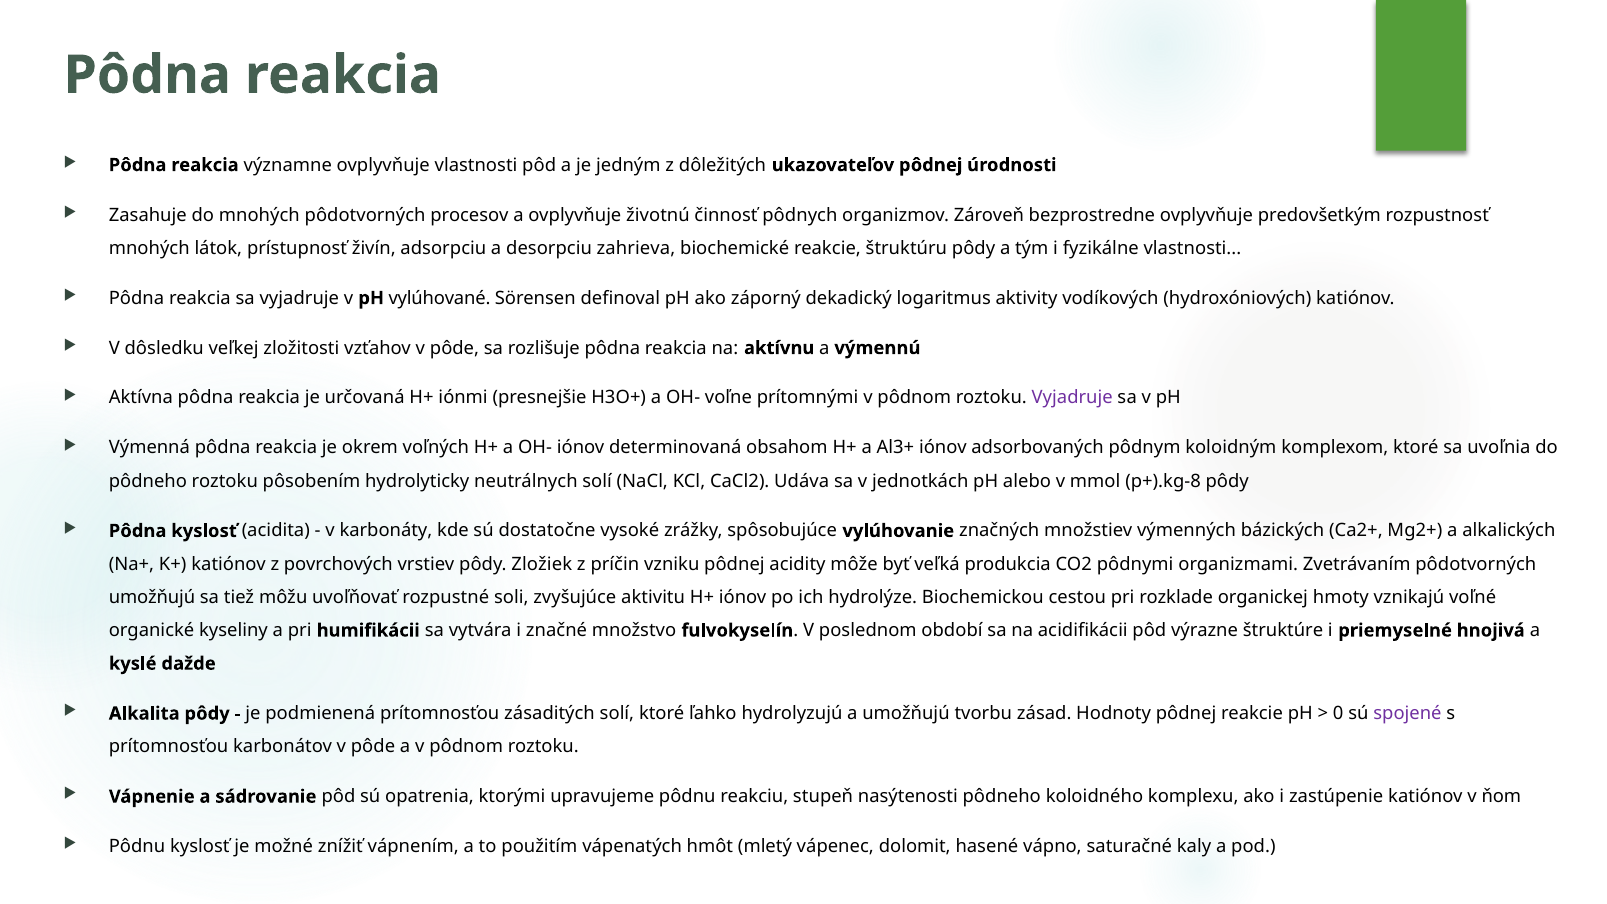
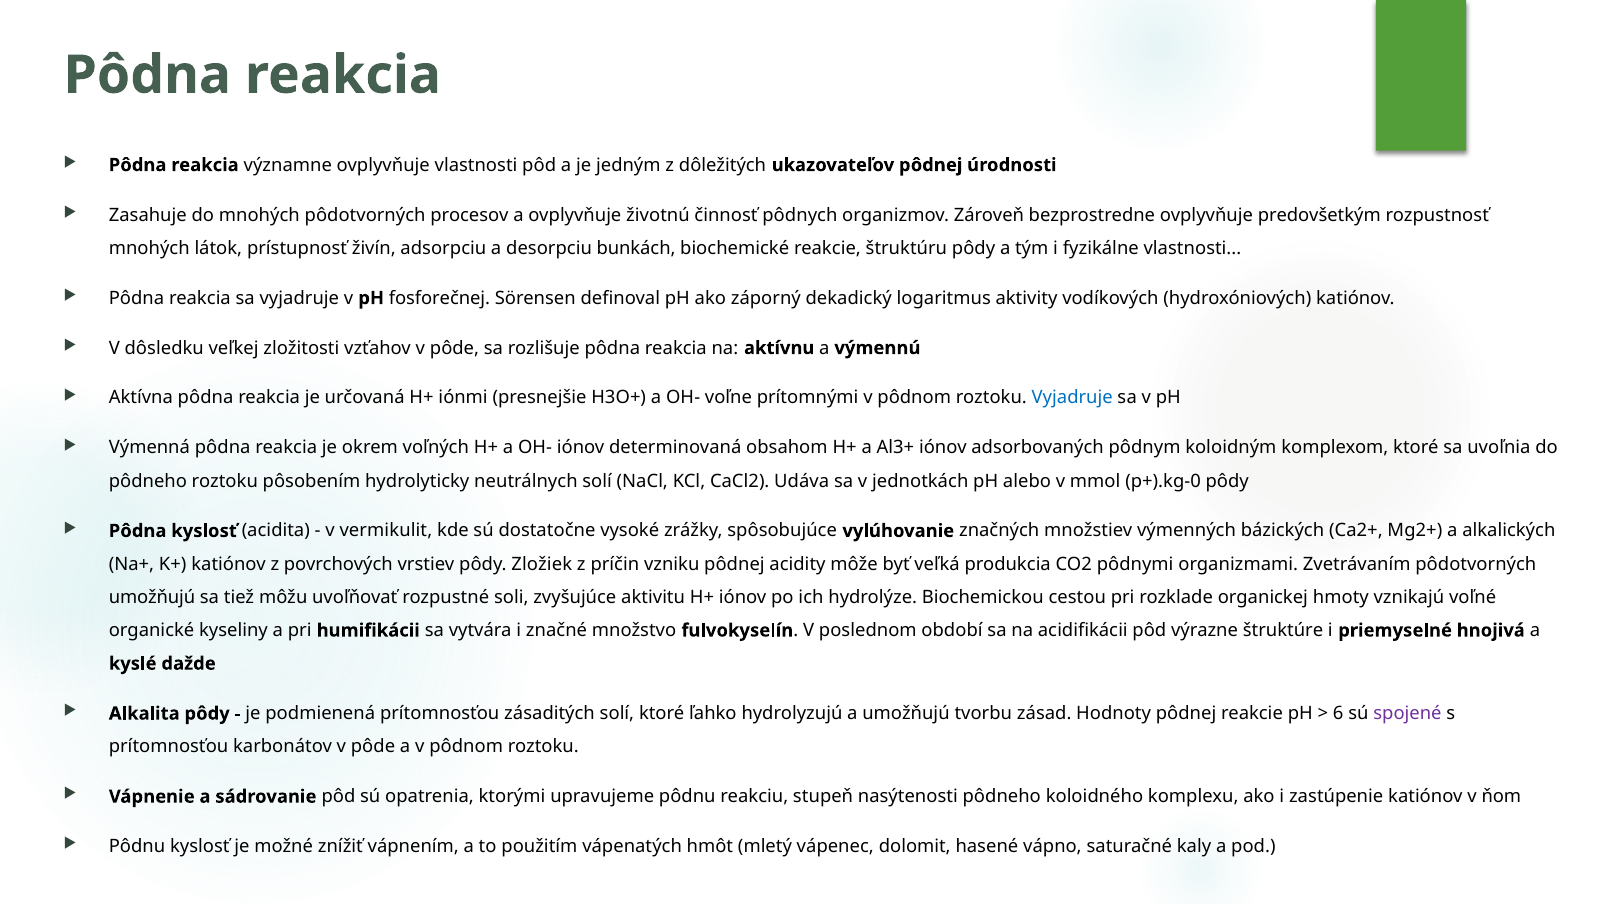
zahrieva: zahrieva -> bunkách
vylúhované: vylúhované -> fosforečnej
Vyjadruje at (1072, 398) colour: purple -> blue
p+).kg-8: p+).kg-8 -> p+).kg-0
karbonáty: karbonáty -> vermikulit
0: 0 -> 6
